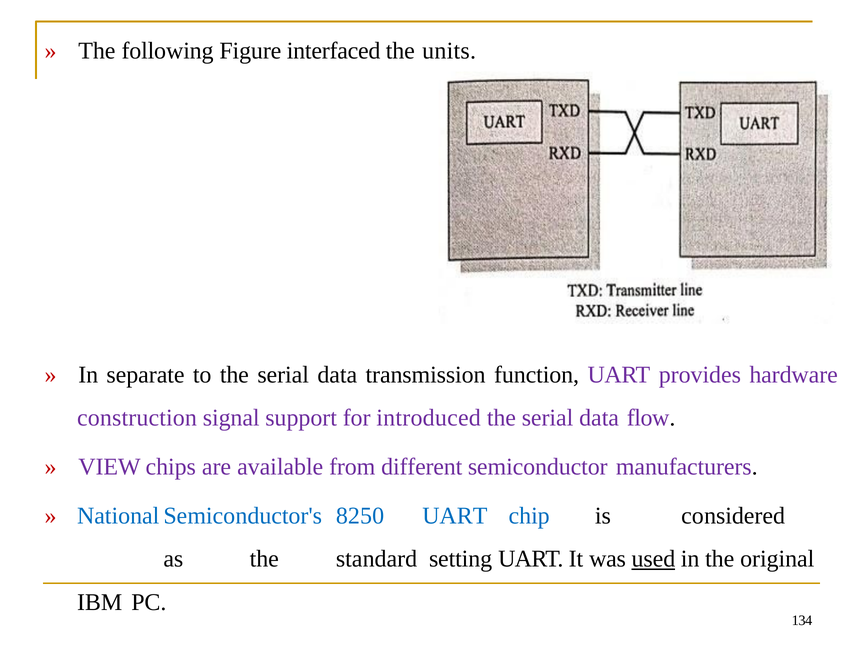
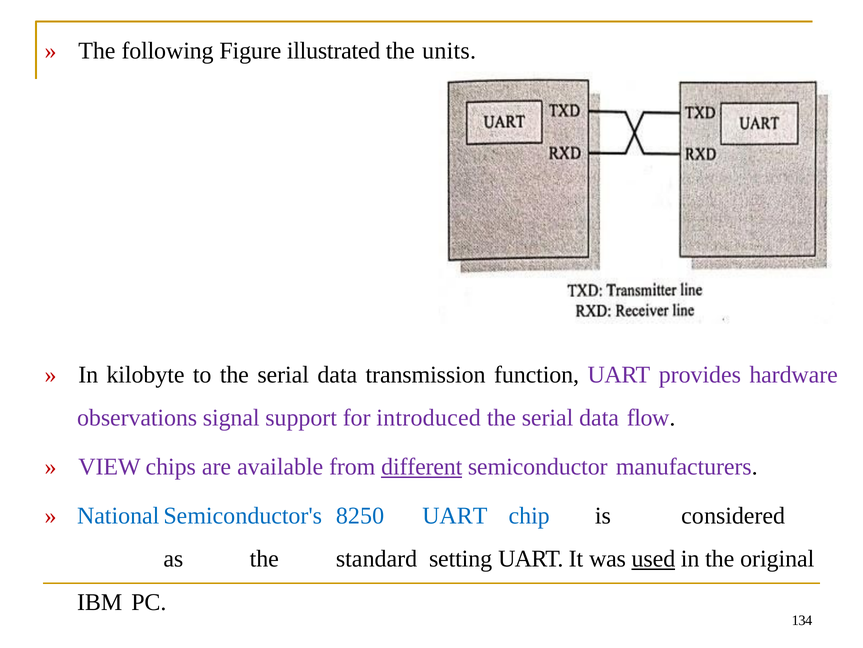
interfaced: interfaced -> illustrated
separate: separate -> kilobyte
construction: construction -> observations
different underline: none -> present
